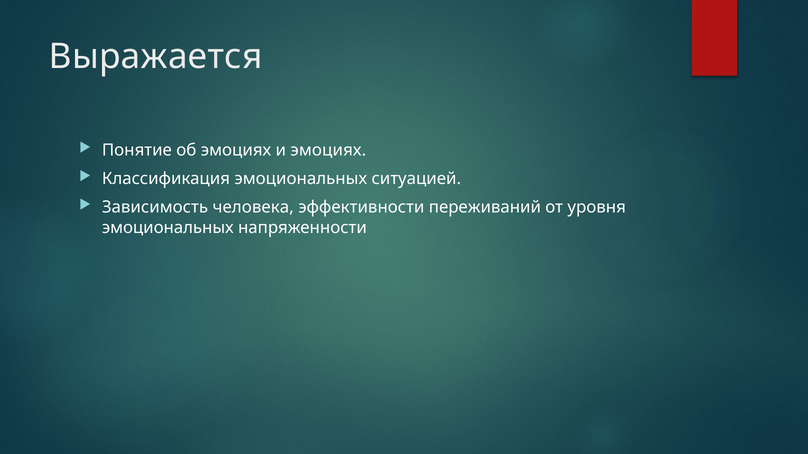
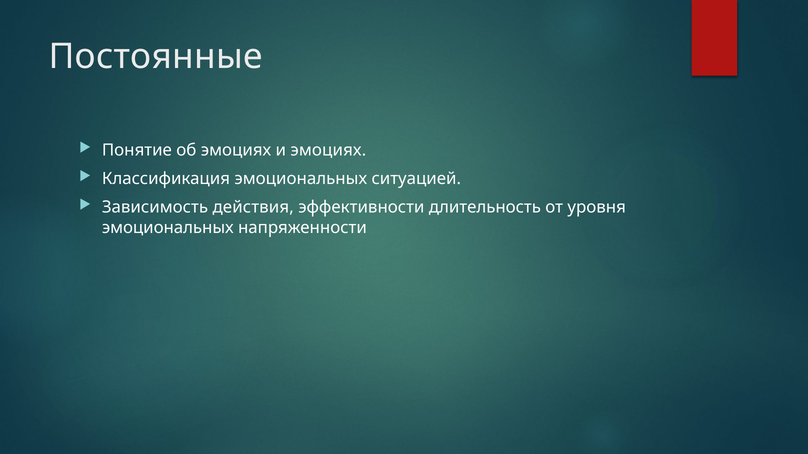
Выражается: Выражается -> Постоянные
человека: человека -> действия
переживаний: переживаний -> длительность
